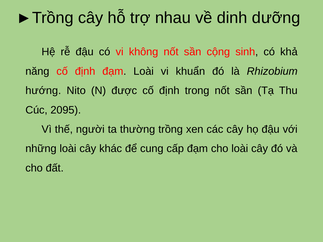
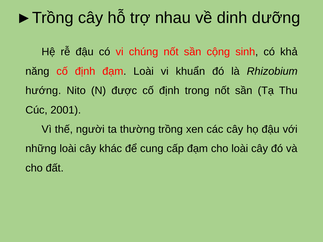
không: không -> chúng
2095: 2095 -> 2001
